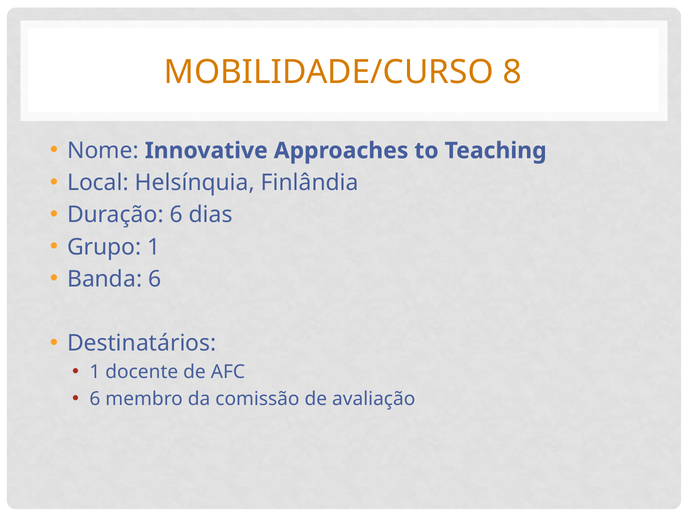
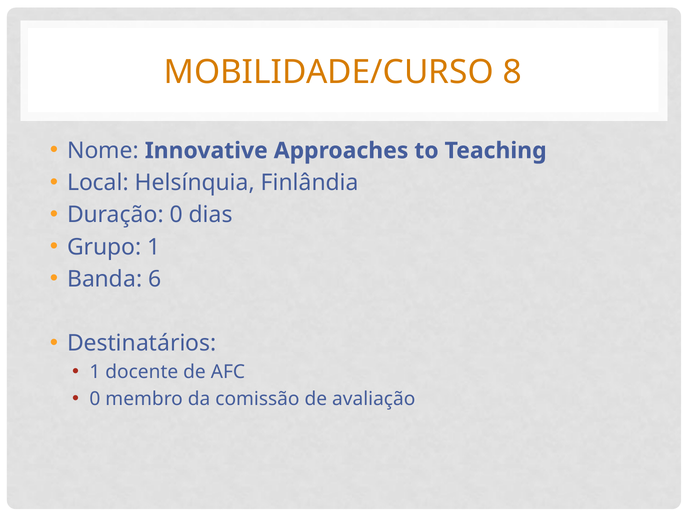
Duração 6: 6 -> 0
6 at (95, 399): 6 -> 0
